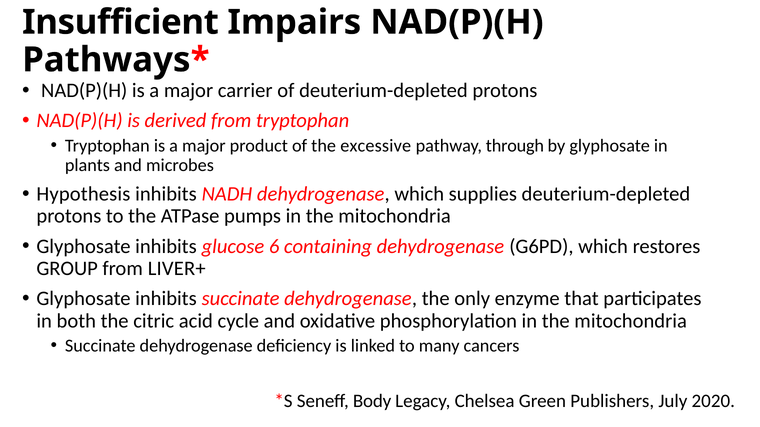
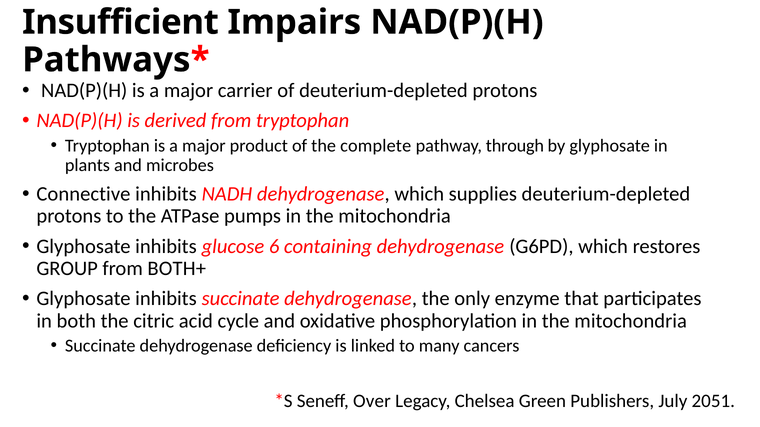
excessive: excessive -> complete
Hypothesis: Hypothesis -> Connective
LIVER+: LIVER+ -> BOTH+
Body: Body -> Over
2020: 2020 -> 2051
